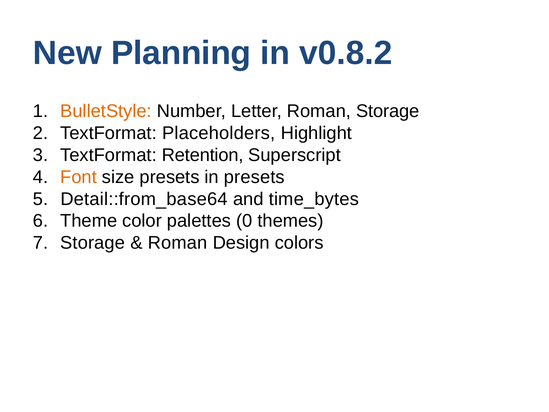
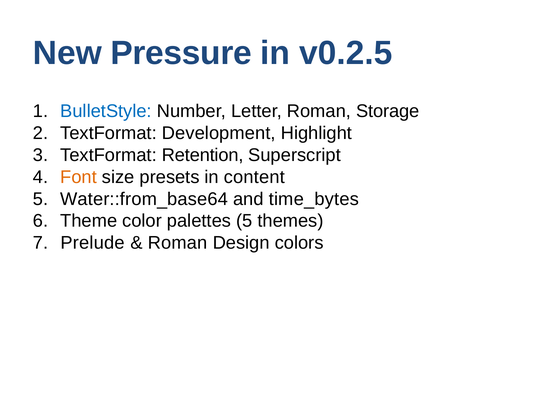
Planning: Planning -> Pressure
v0.8.2: v0.8.2 -> v0.2.5
BulletStyle colour: orange -> blue
Placeholders: Placeholders -> Development
in presets: presets -> content
Detail::from_base64: Detail::from_base64 -> Water::from_base64
palettes 0: 0 -> 5
7 Storage: Storage -> Prelude
